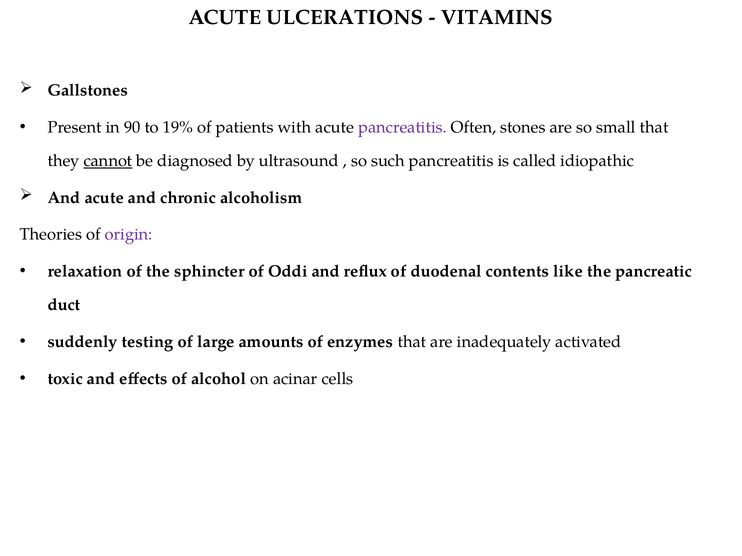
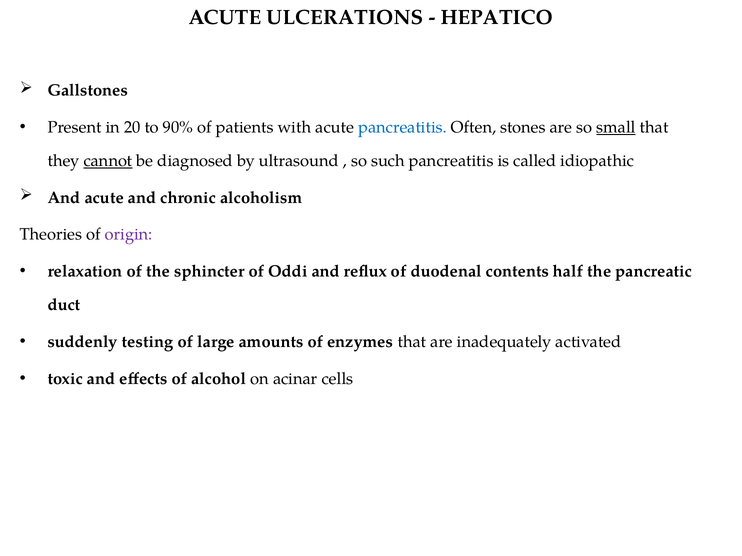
VITAMINS: VITAMINS -> HEPATICO
90: 90 -> 20
19%: 19% -> 90%
pancreatitis at (402, 127) colour: purple -> blue
small underline: none -> present
like: like -> half
